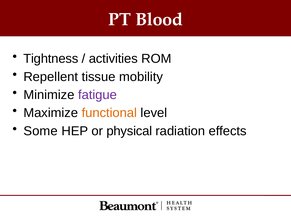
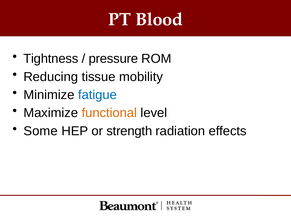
activities: activities -> pressure
Repellent: Repellent -> Reducing
fatigue colour: purple -> blue
physical: physical -> strength
